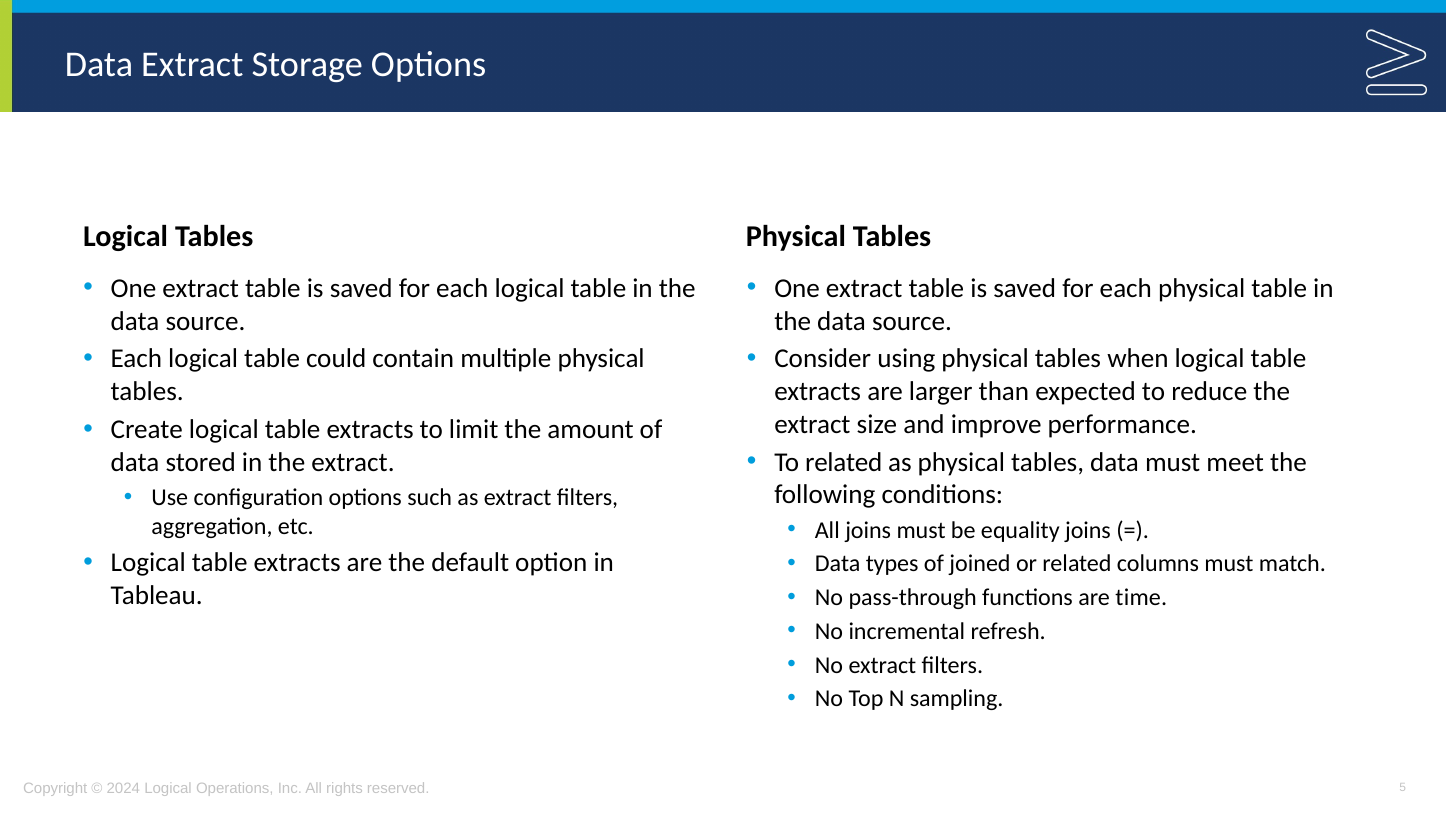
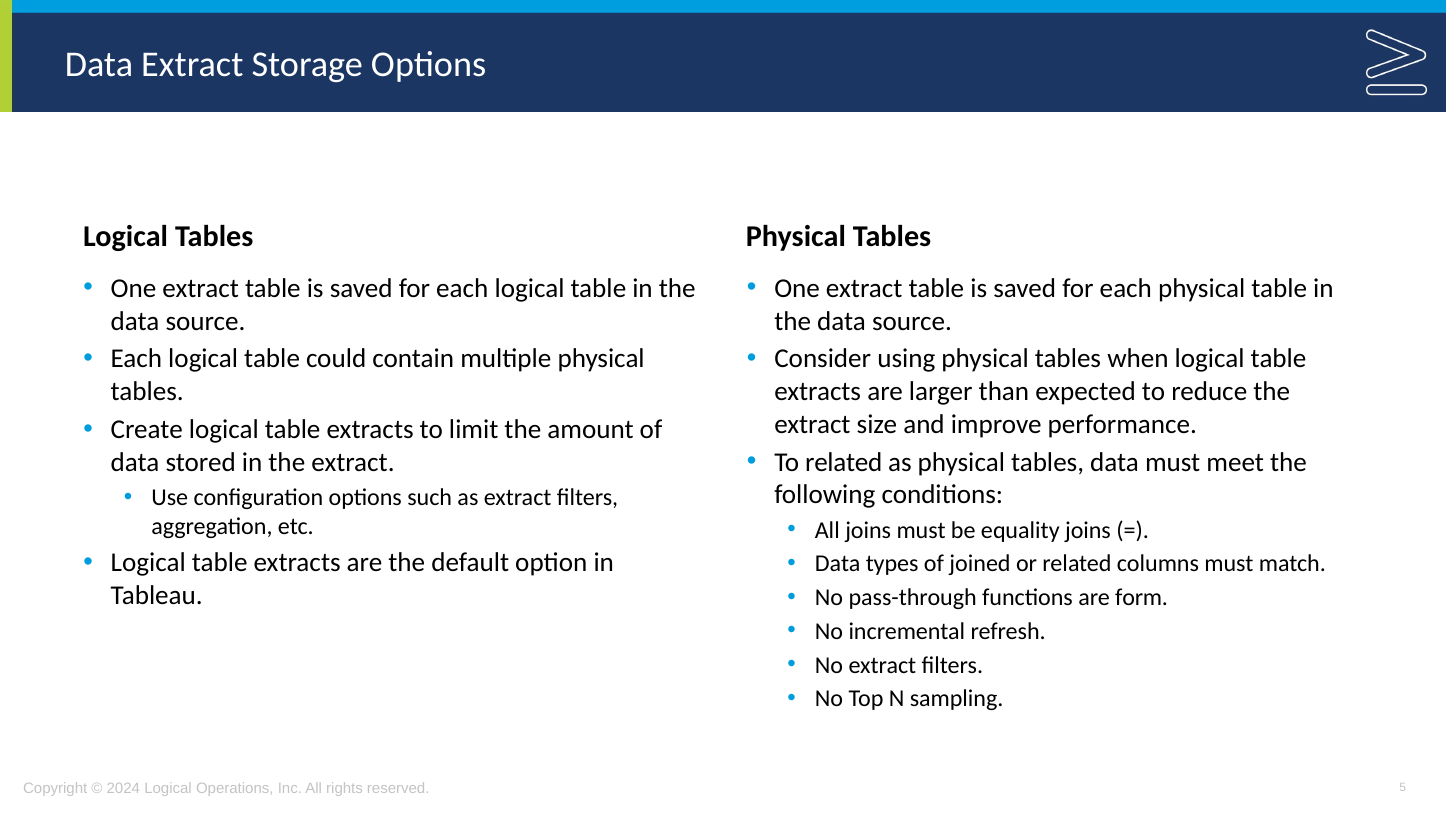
time: time -> form
